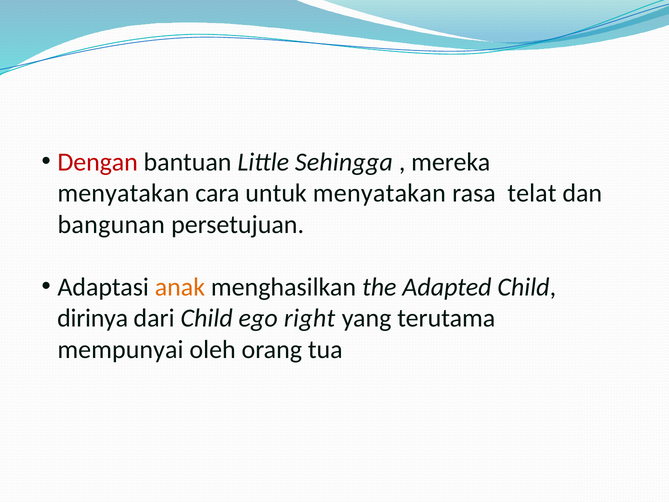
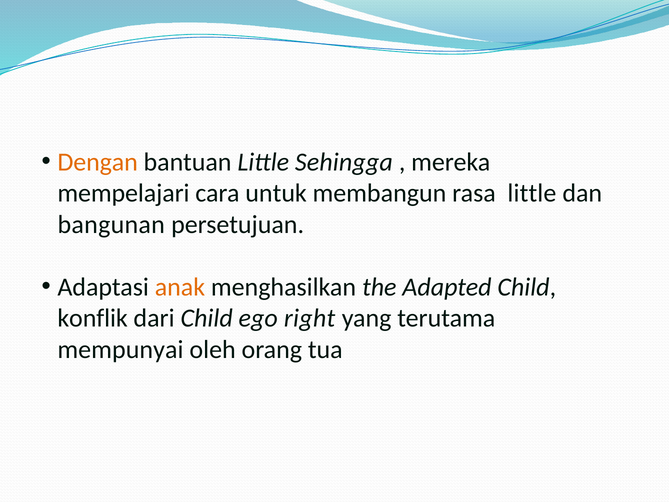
Dengan colour: red -> orange
menyatakan at (123, 193): menyatakan -> mempelajari
untuk menyatakan: menyatakan -> membangun
rasa telat: telat -> little
dirinya: dirinya -> konflik
